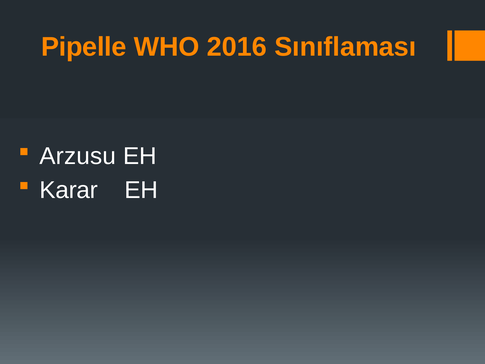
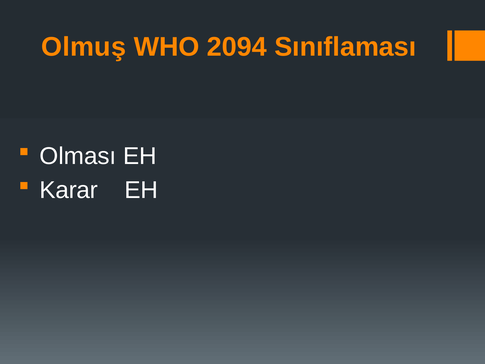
Pipelle: Pipelle -> Olmuş
2016: 2016 -> 2094
Arzusu: Arzusu -> Olması
